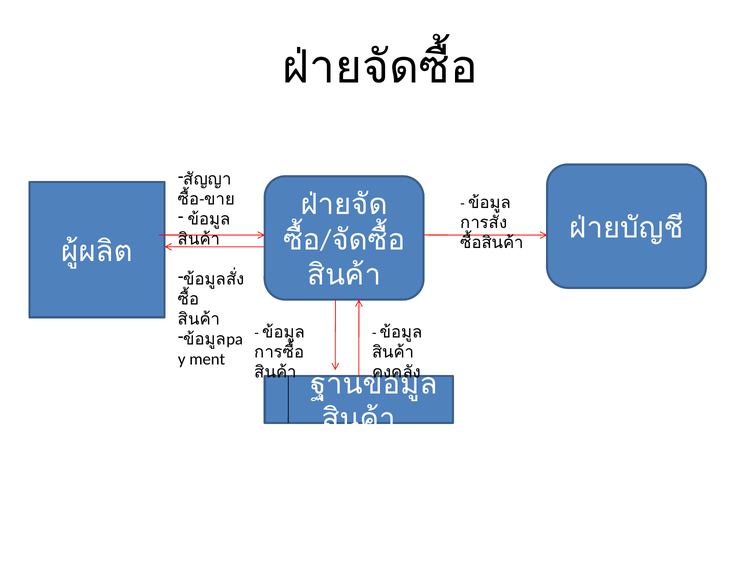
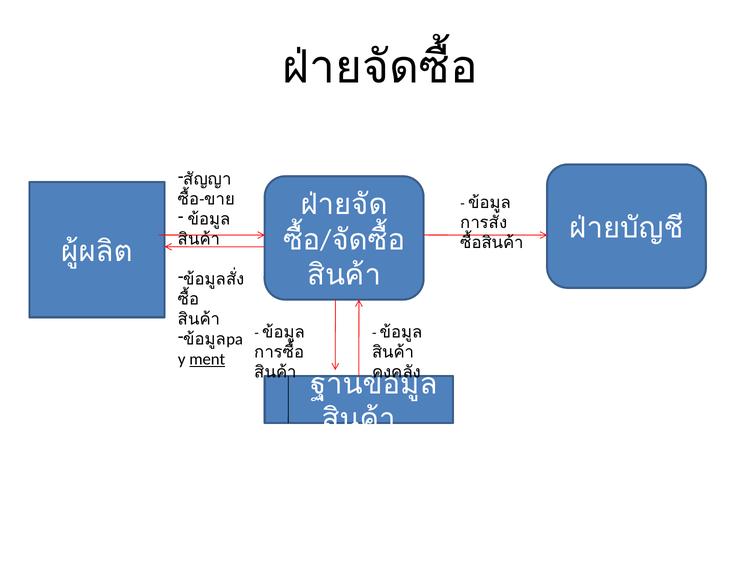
ment underline: none -> present
